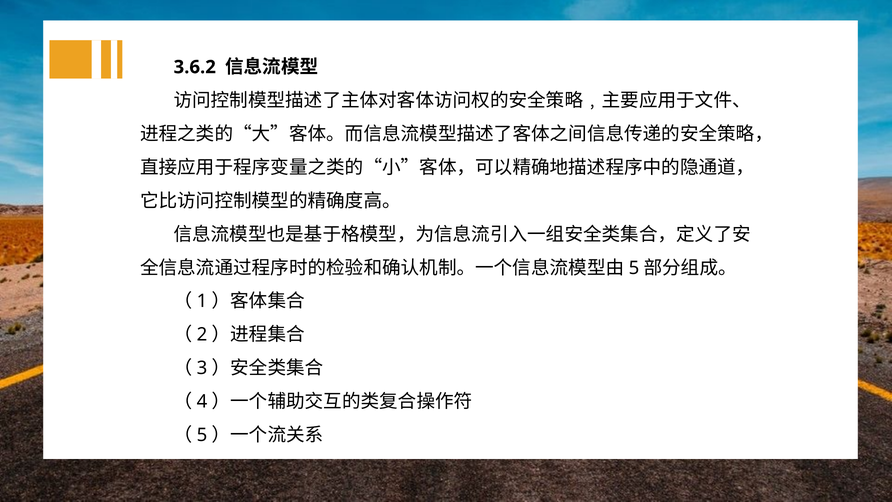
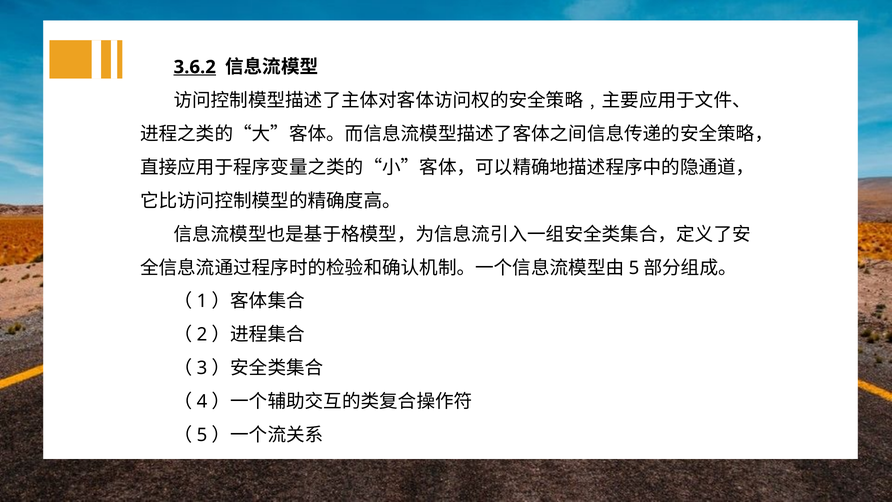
3.6.2 underline: none -> present
